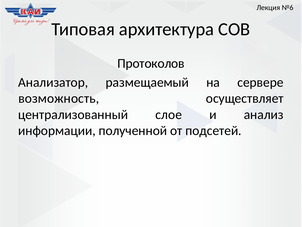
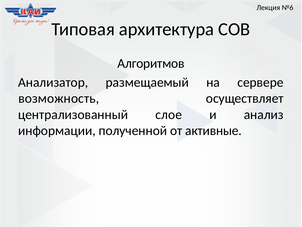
Протоколов: Протоколов -> Алгоритмов
подсетей: подсетей -> активные
